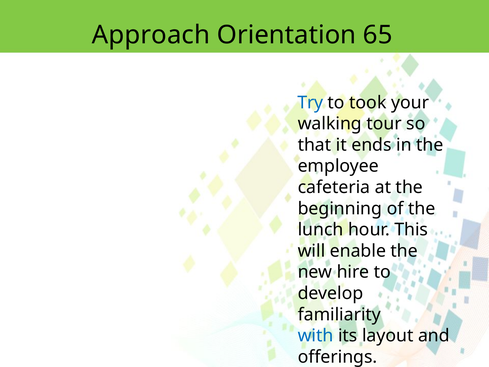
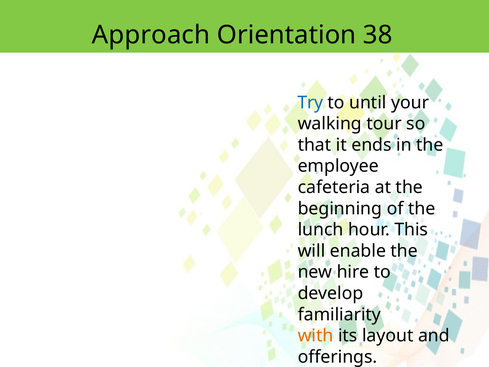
65: 65 -> 38
took: took -> until
with colour: blue -> orange
